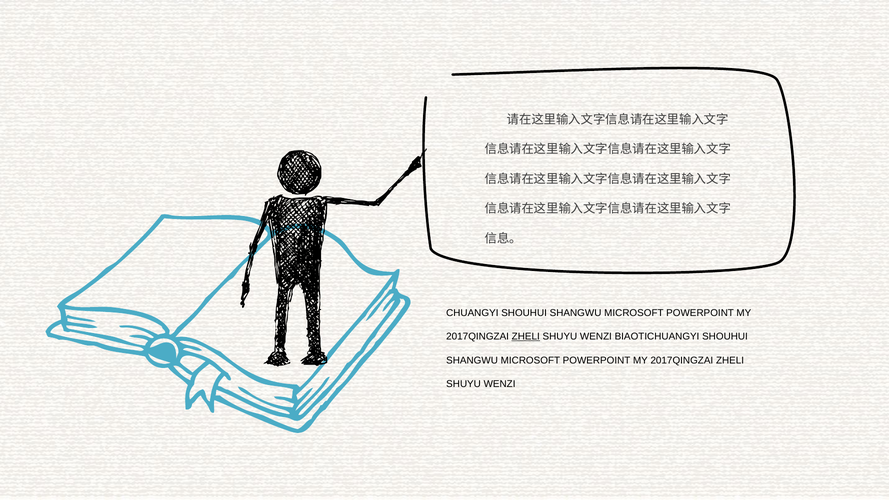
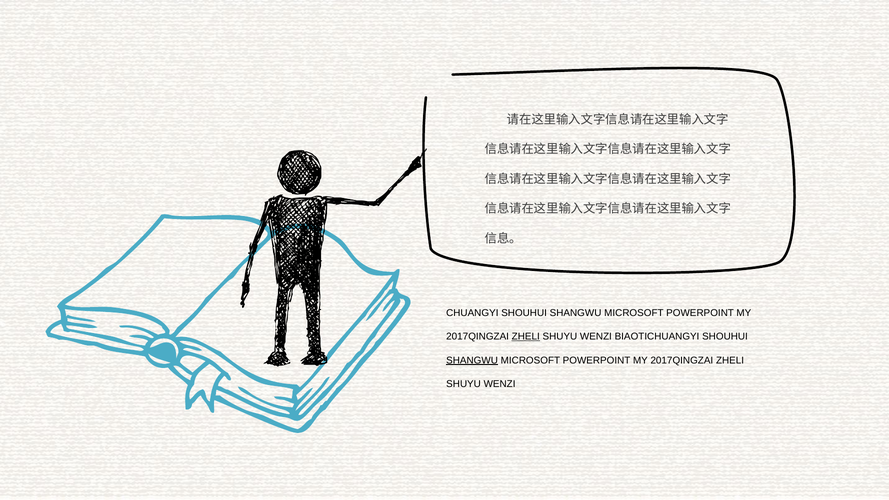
SHANGWU at (472, 360) underline: none -> present
